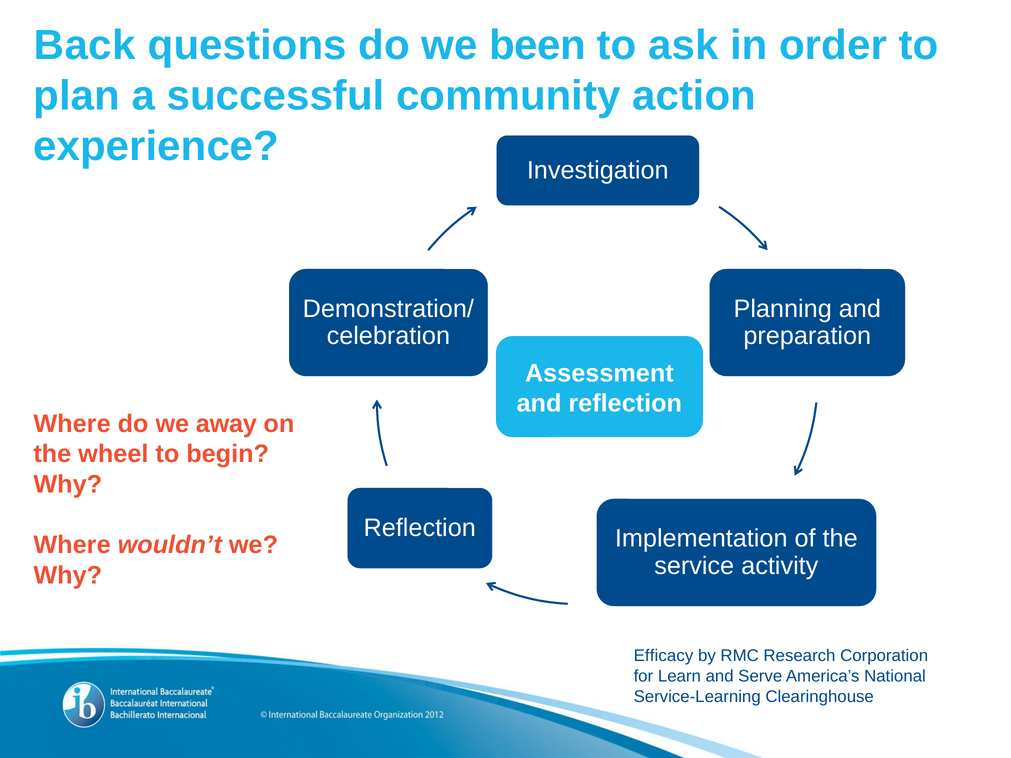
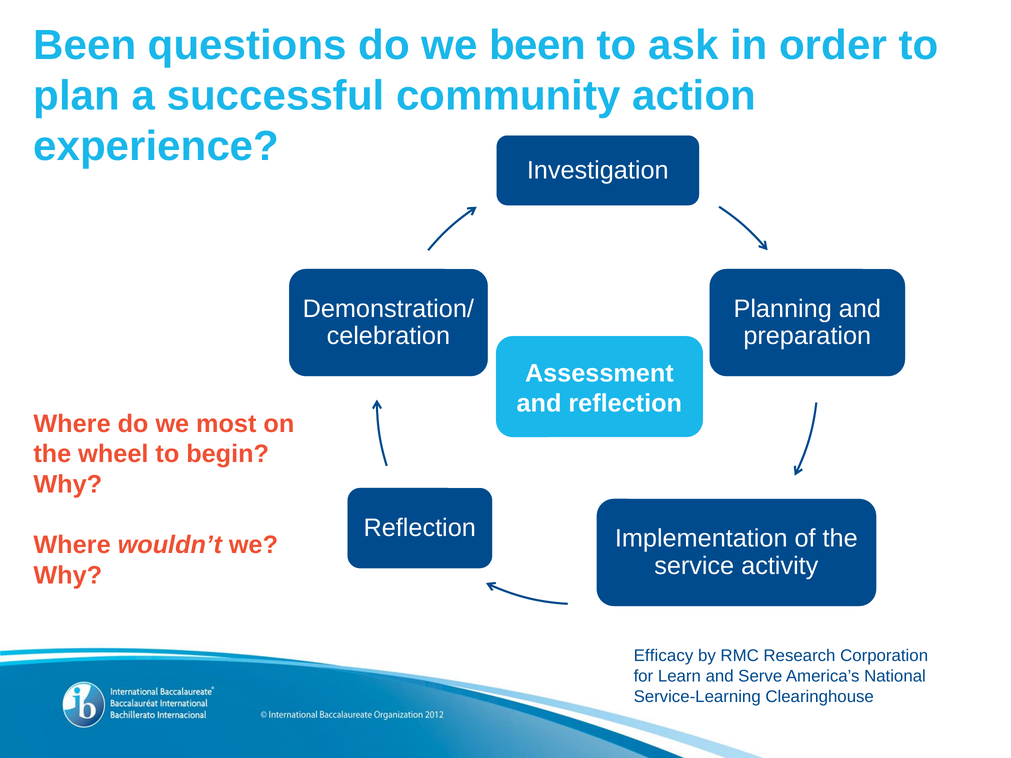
Back at (85, 45): Back -> Been
away: away -> most
